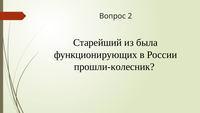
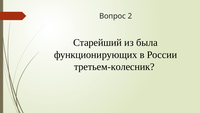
прошли-колесник: прошли-колесник -> третьем-колесник
